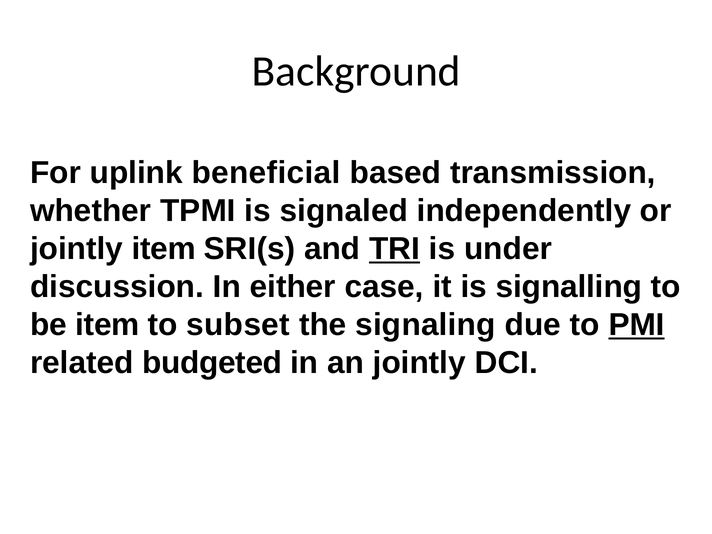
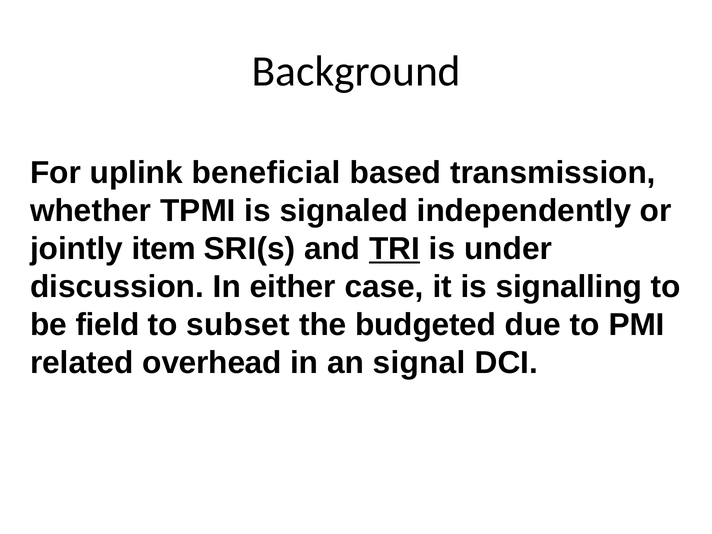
be item: item -> field
signaling: signaling -> budgeted
PMI underline: present -> none
budgeted: budgeted -> overhead
an jointly: jointly -> signal
